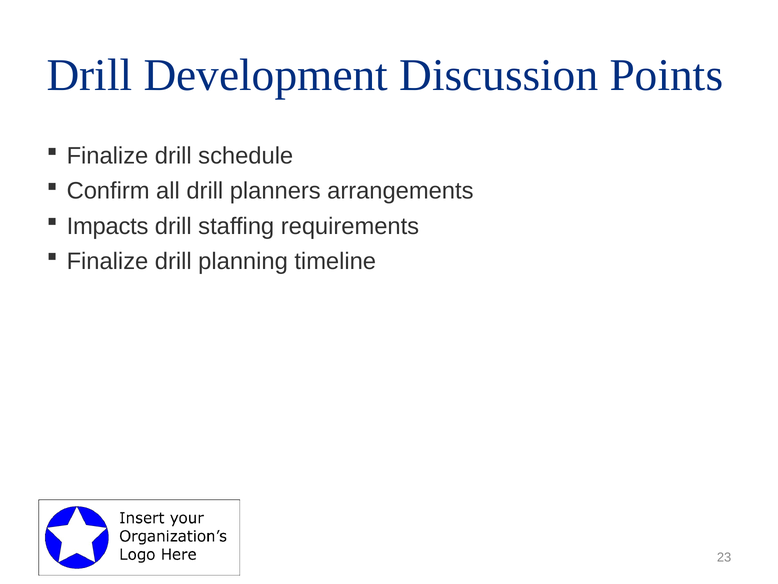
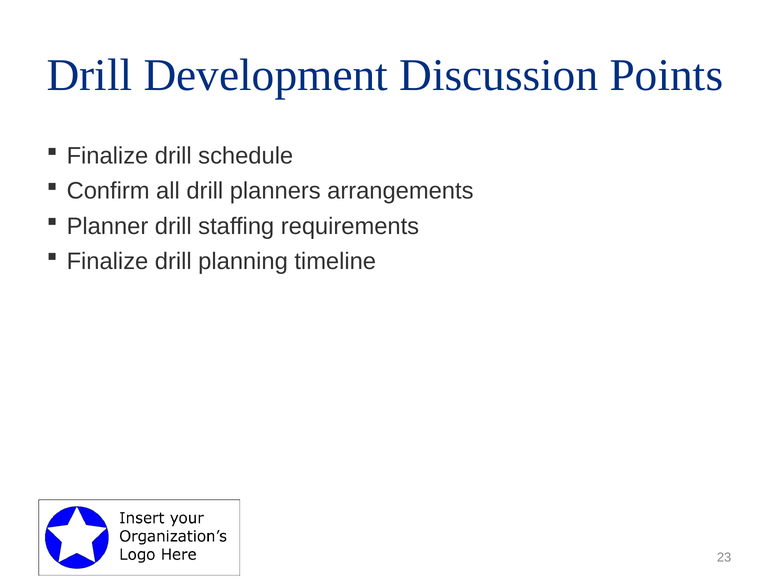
Impacts: Impacts -> Planner
